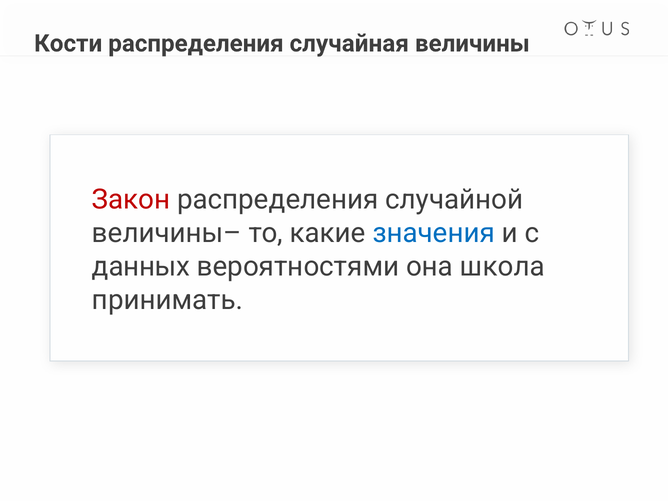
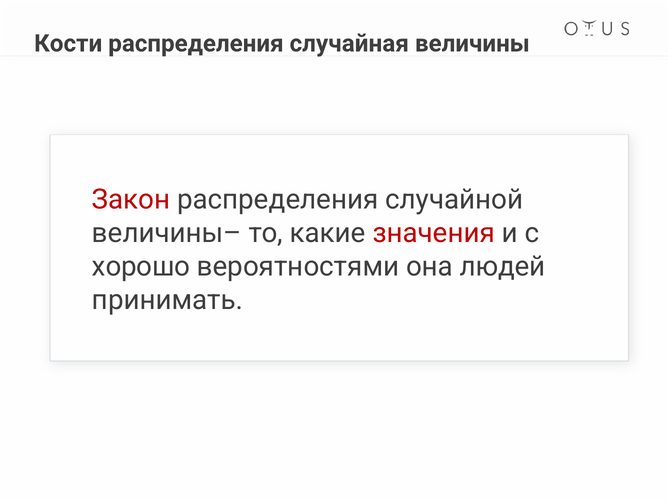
значения colour: blue -> red
данных: данных -> хорошо
школа: школа -> людей
